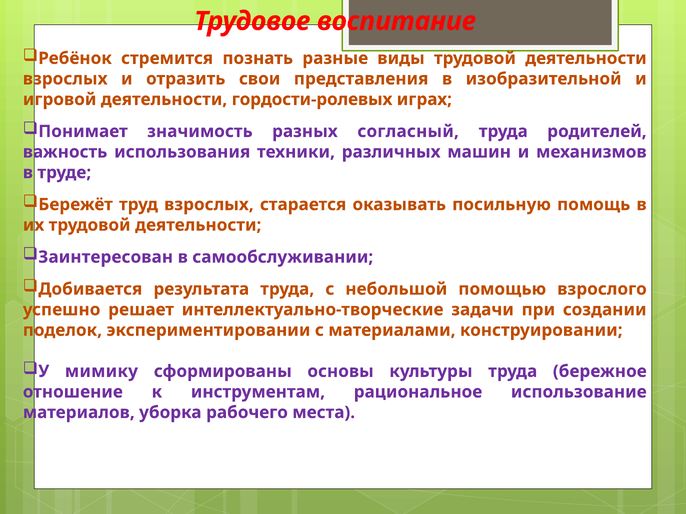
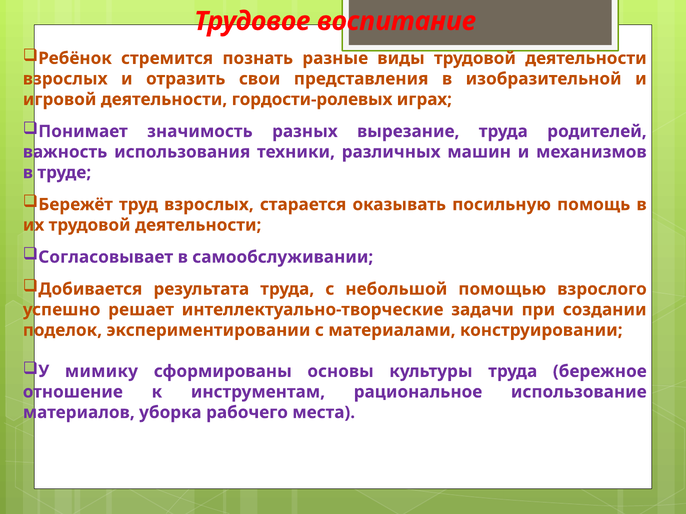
согласный: согласный -> вырезание
Заинтересован: Заинтересован -> Согласовывает
